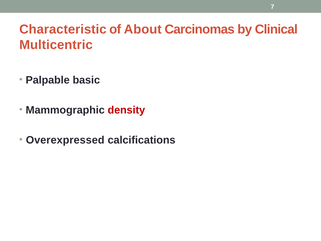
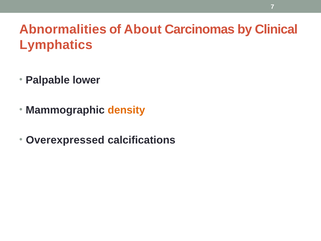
Characteristic: Characteristic -> Abnormalities
Multicentric: Multicentric -> Lymphatics
basic: basic -> lower
density colour: red -> orange
